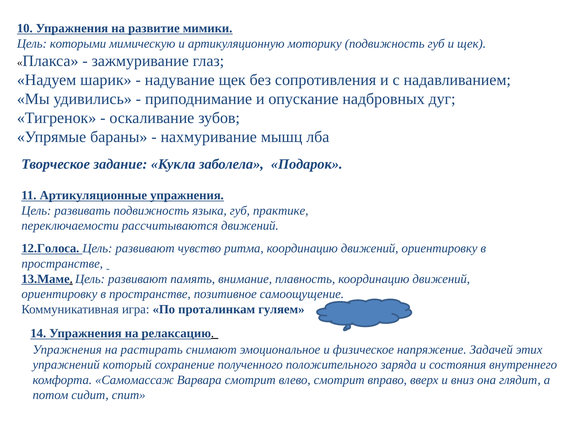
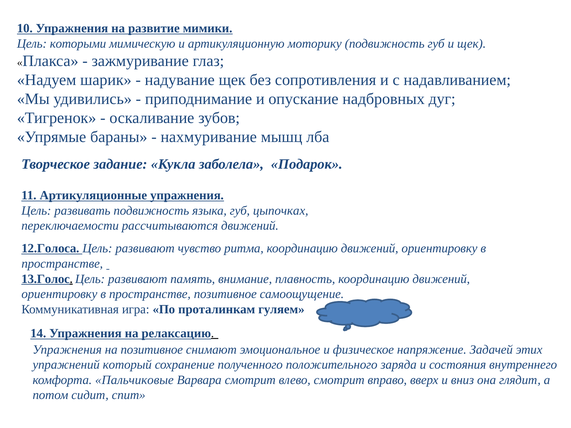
практике: практике -> цыпочках
13.Маме: 13.Маме -> 13.Голос
на растирать: растирать -> позитивное
Самомассаж: Самомассаж -> Пальчиковые
